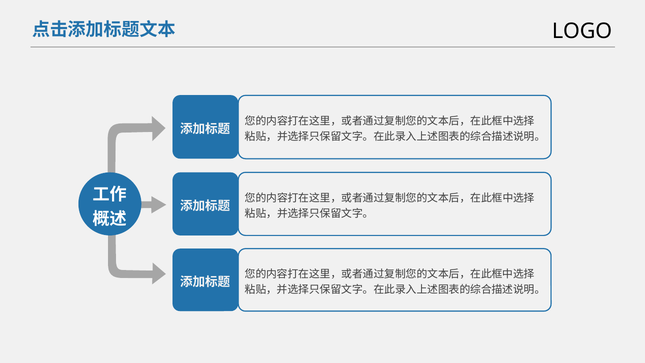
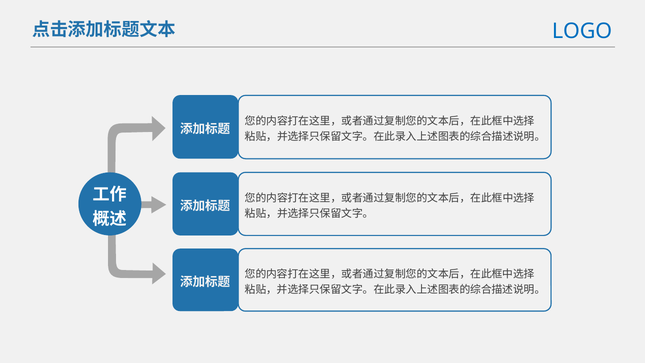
LOGO colour: black -> blue
